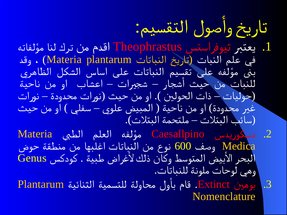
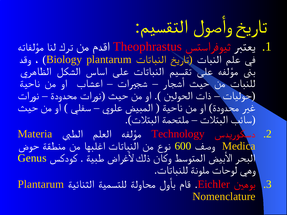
Materia at (64, 59): Materia -> Biology
Caesallpino: Caesallpino -> Technology
Extinct: Extinct -> Eichler
